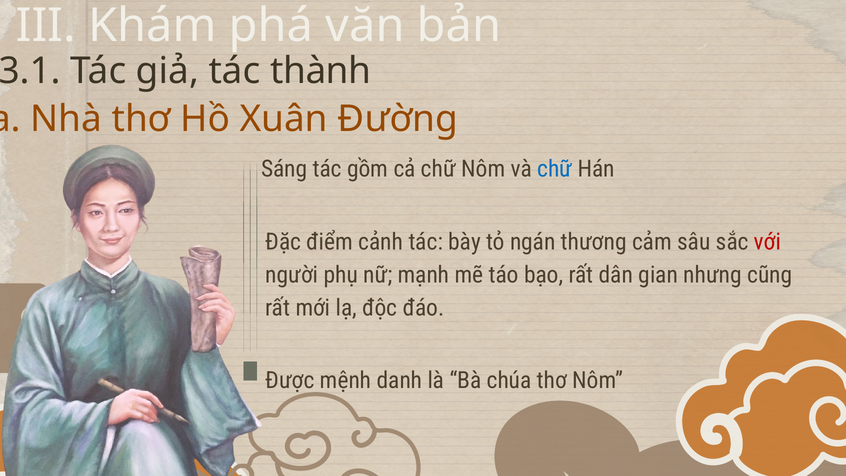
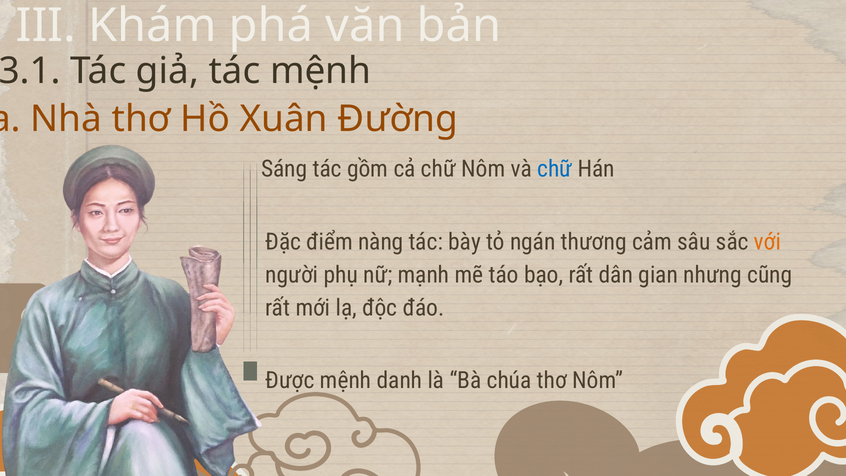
tác thành: thành -> mệnh
cảnh: cảnh -> nàng
với colour: red -> orange
